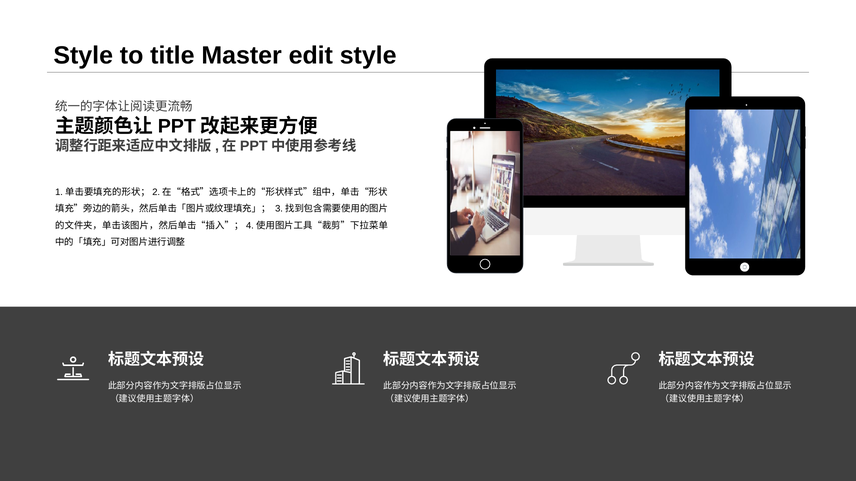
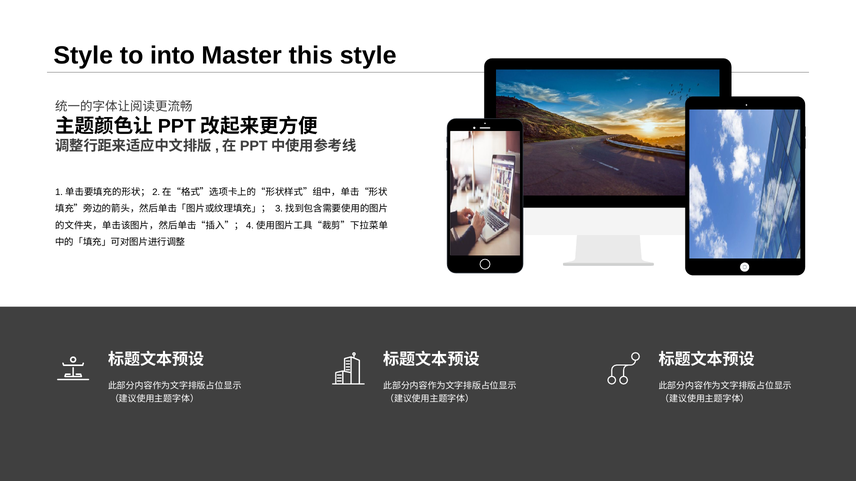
title: title -> into
edit: edit -> this
